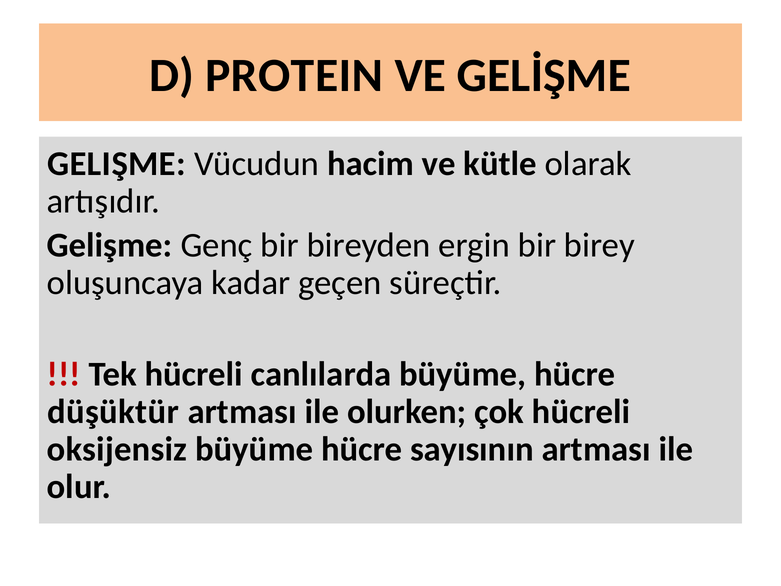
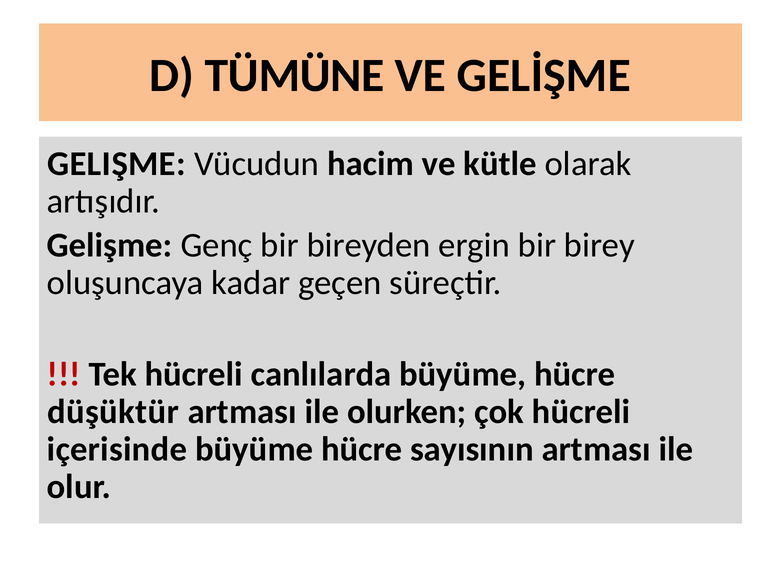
PROTEIN: PROTEIN -> TÜMÜNE
oksijensiz: oksijensiz -> içerisinde
